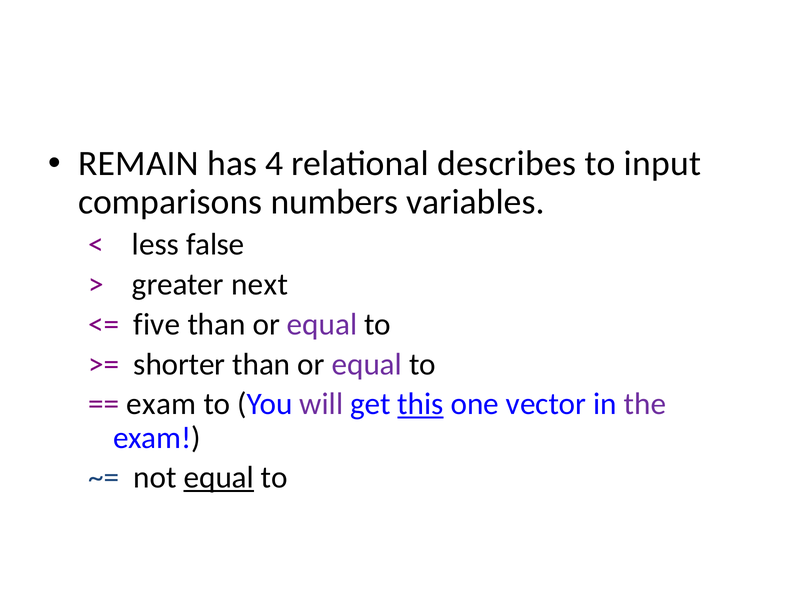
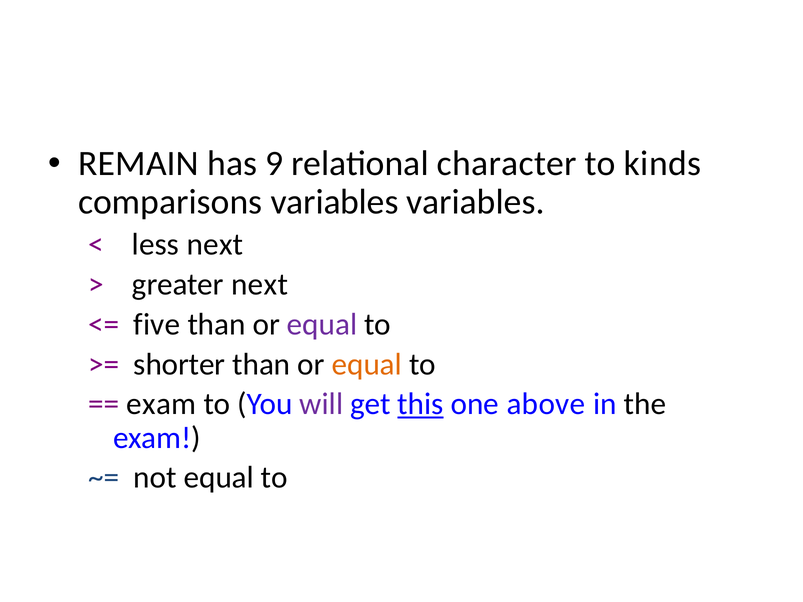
4: 4 -> 9
describes: describes -> character
input: input -> kinds
comparisons numbers: numbers -> variables
less false: false -> next
equal at (367, 364) colour: purple -> orange
vector: vector -> above
the colour: purple -> black
equal at (219, 478) underline: present -> none
